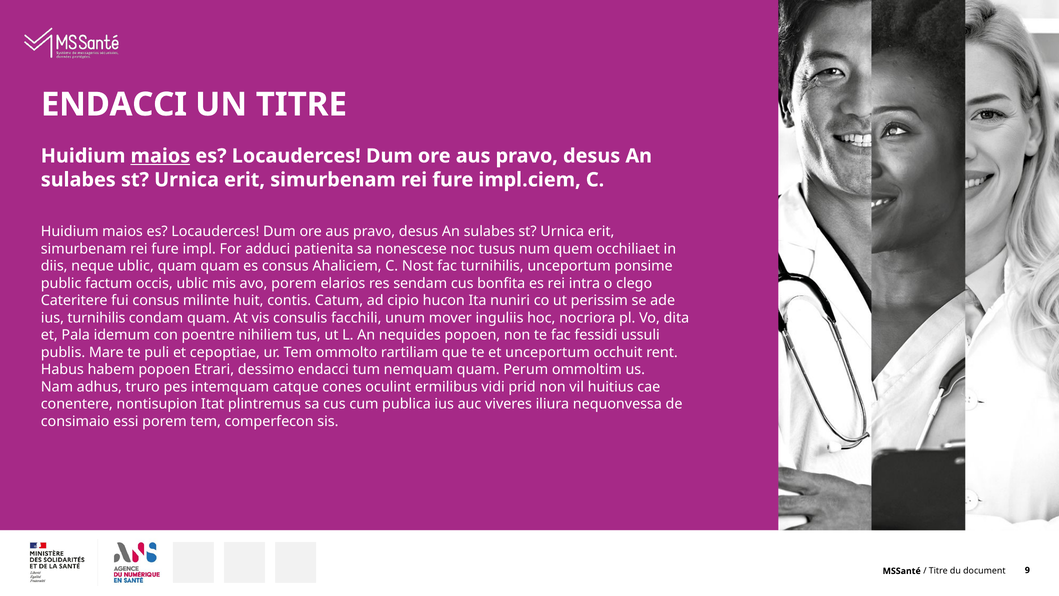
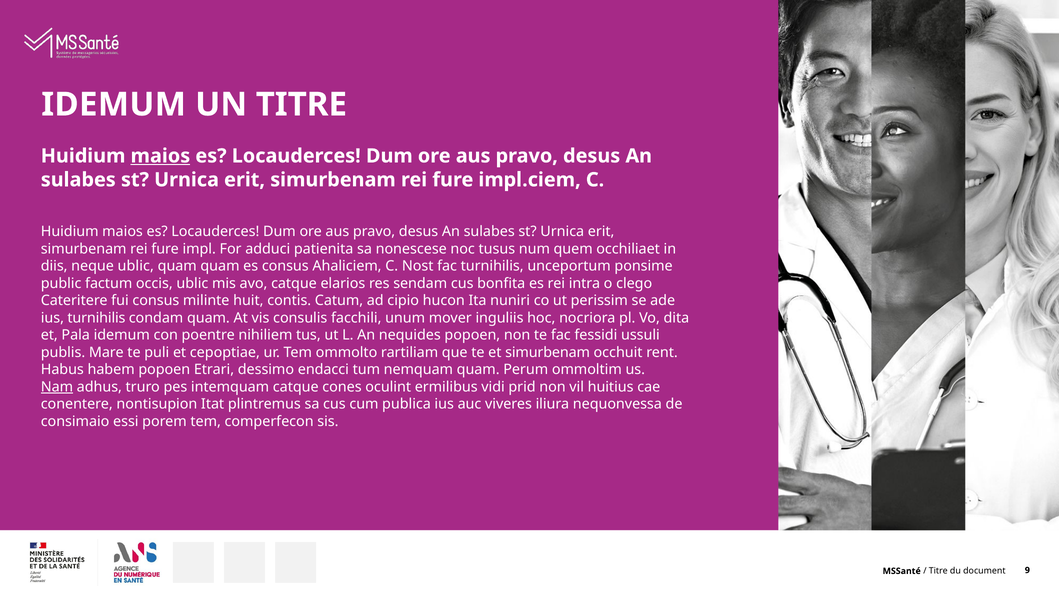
ENDACCI at (114, 104): ENDACCI -> IDEMUM
avo porem: porem -> catque
et unceportum: unceportum -> simurbenam
Nam underline: none -> present
